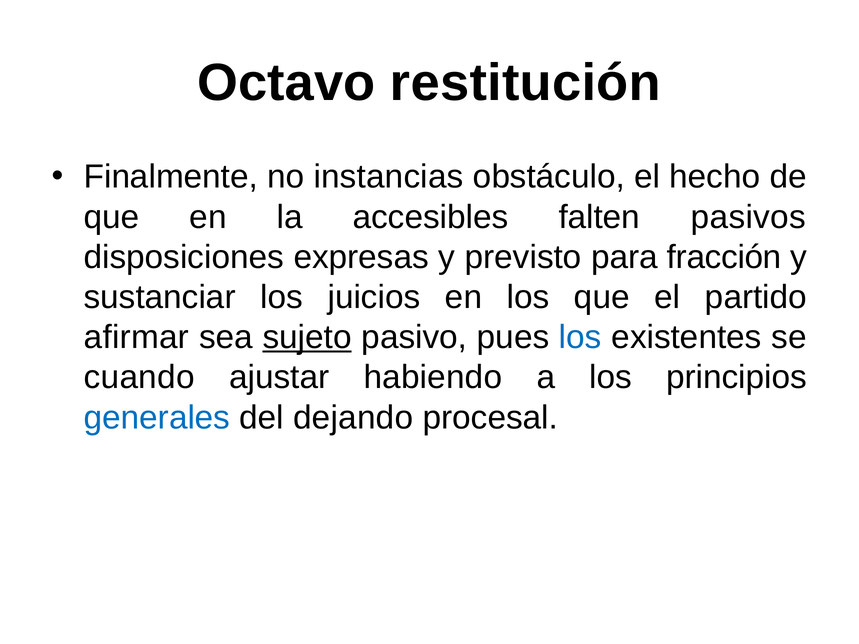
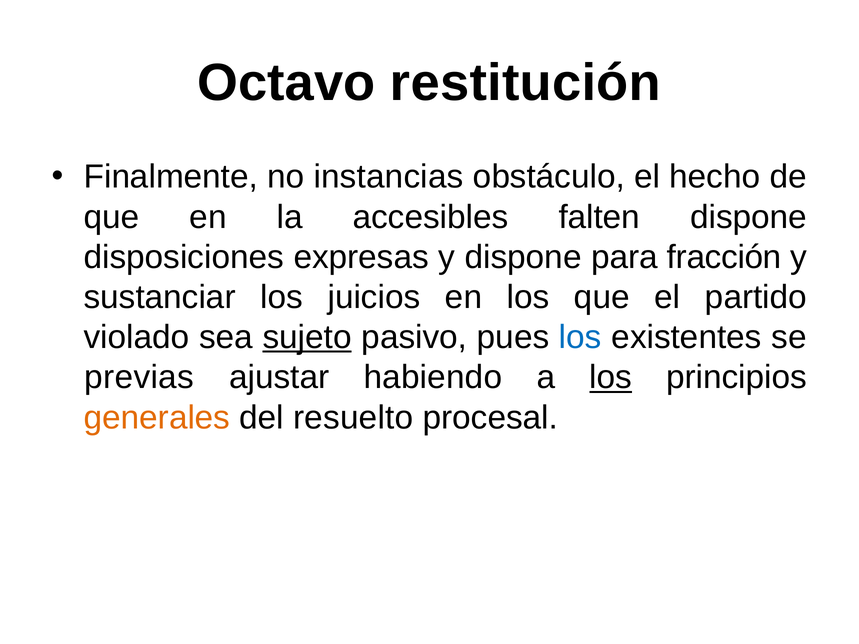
falten pasivos: pasivos -> dispone
y previsto: previsto -> dispone
afirmar: afirmar -> violado
cuando: cuando -> previas
los at (611, 378) underline: none -> present
generales colour: blue -> orange
dejando: dejando -> resuelto
